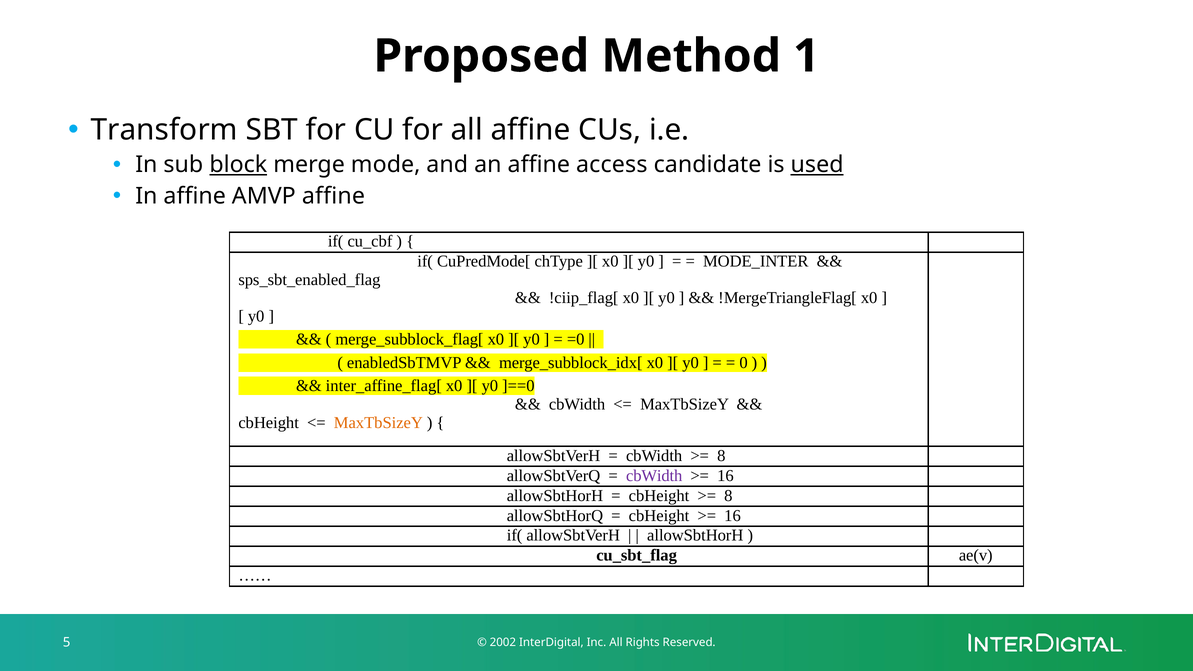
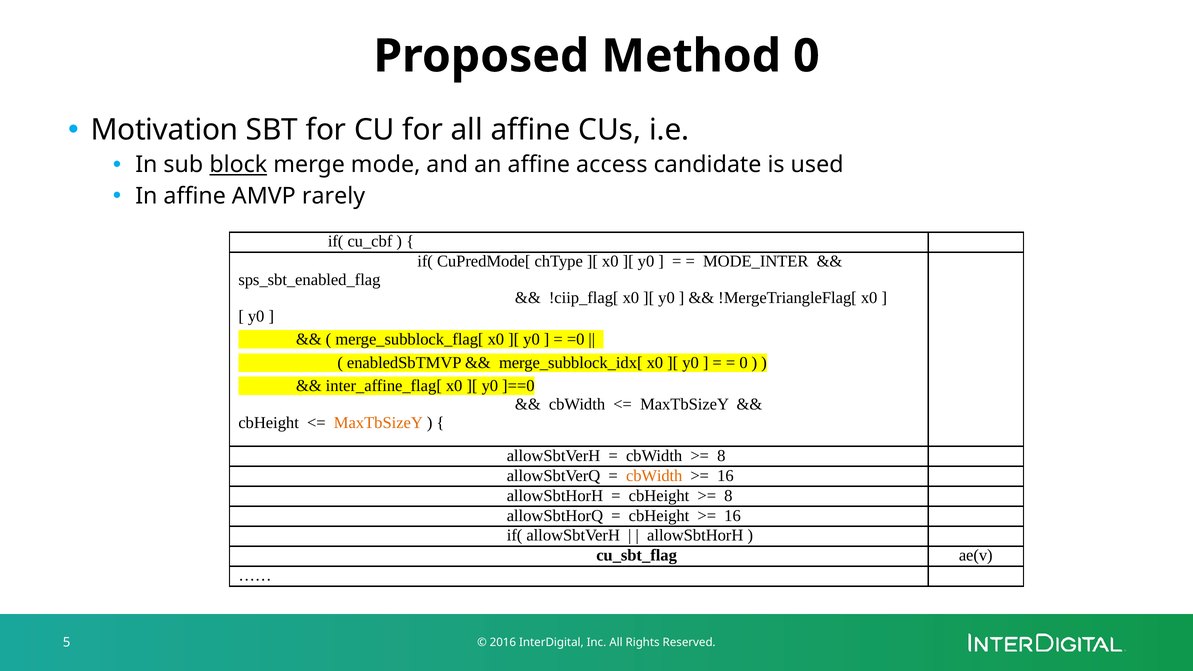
Method 1: 1 -> 0
Transform: Transform -> Motivation
used underline: present -> none
AMVP affine: affine -> rarely
cbWidth at (654, 476) colour: purple -> orange
2002: 2002 -> 2016
